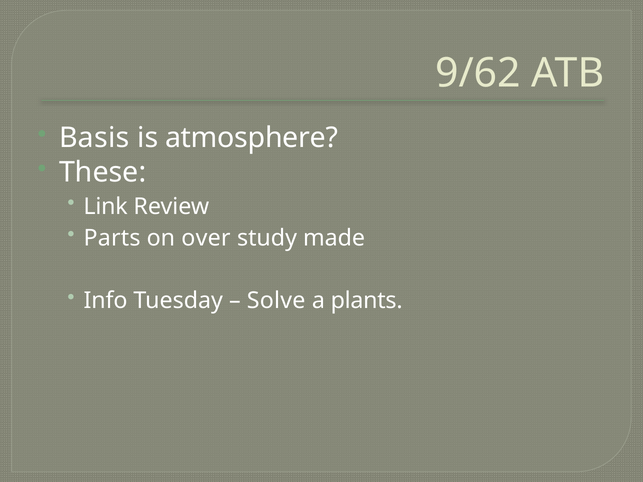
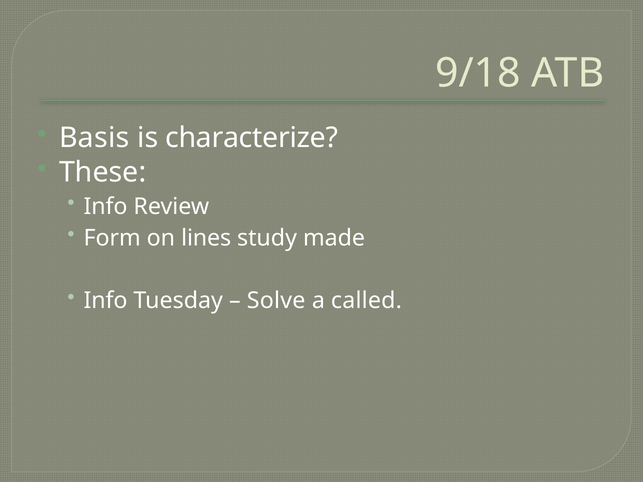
9/62: 9/62 -> 9/18
atmosphere: atmosphere -> characterize
Link at (106, 207): Link -> Info
Parts: Parts -> Form
over: over -> lines
plants: plants -> called
